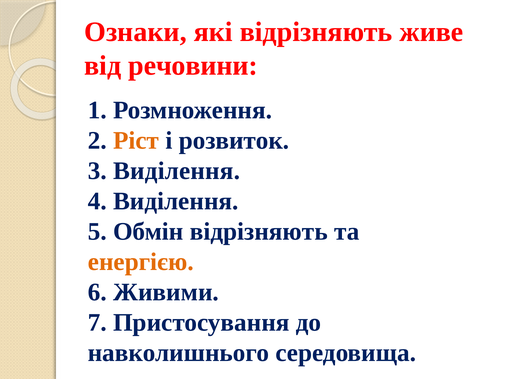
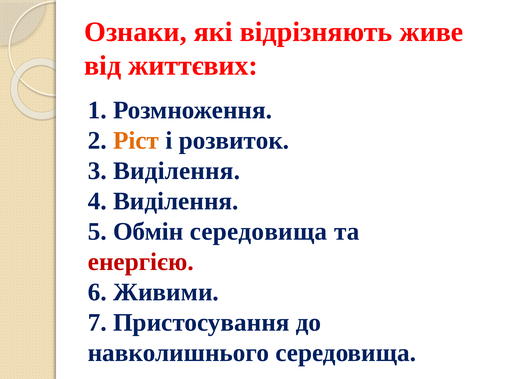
речовини: речовини -> життєвих
Обмін відрізняють: відрізняють -> середовища
енергією colour: orange -> red
